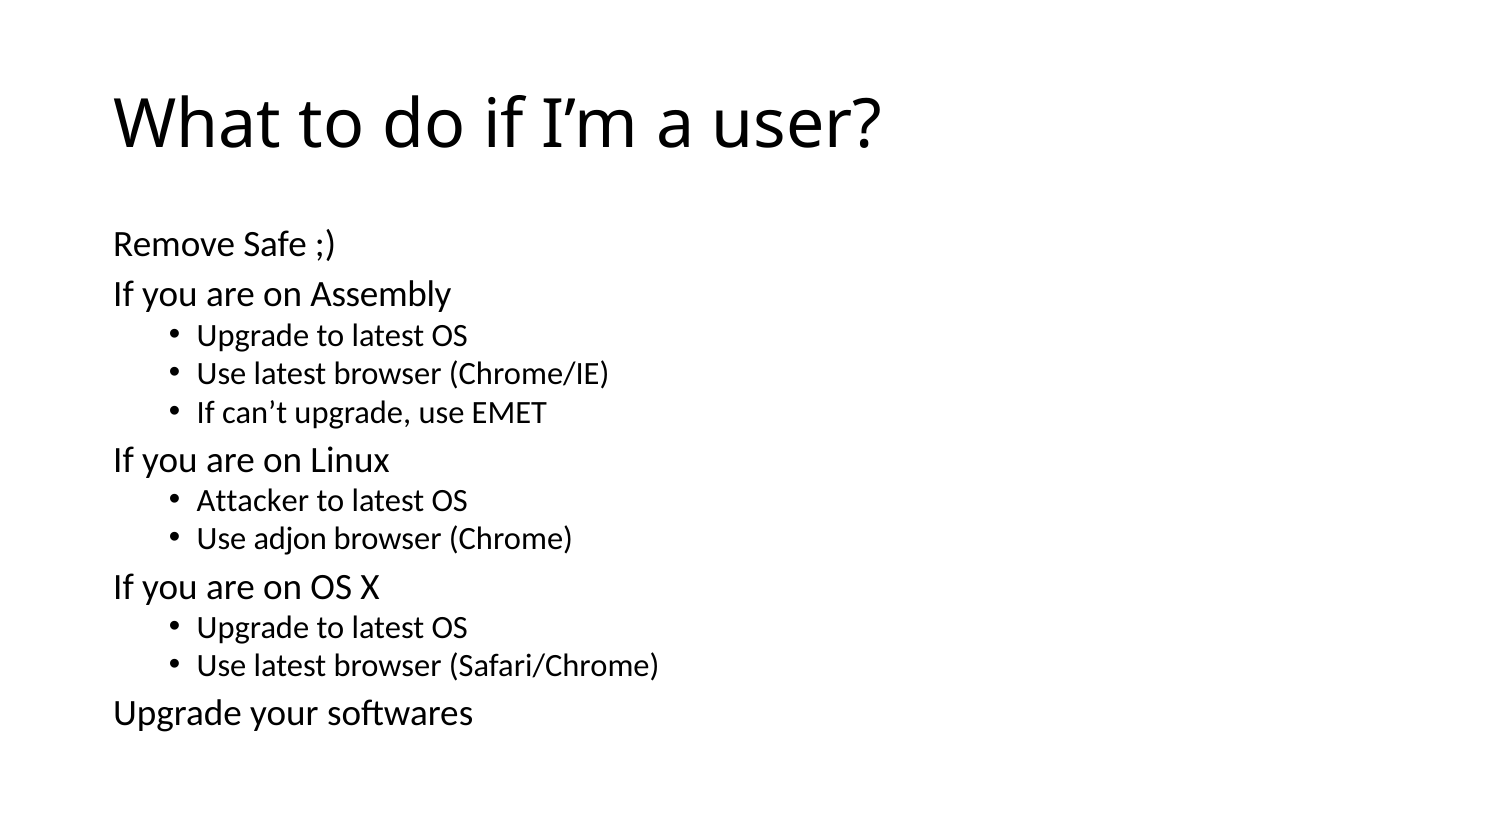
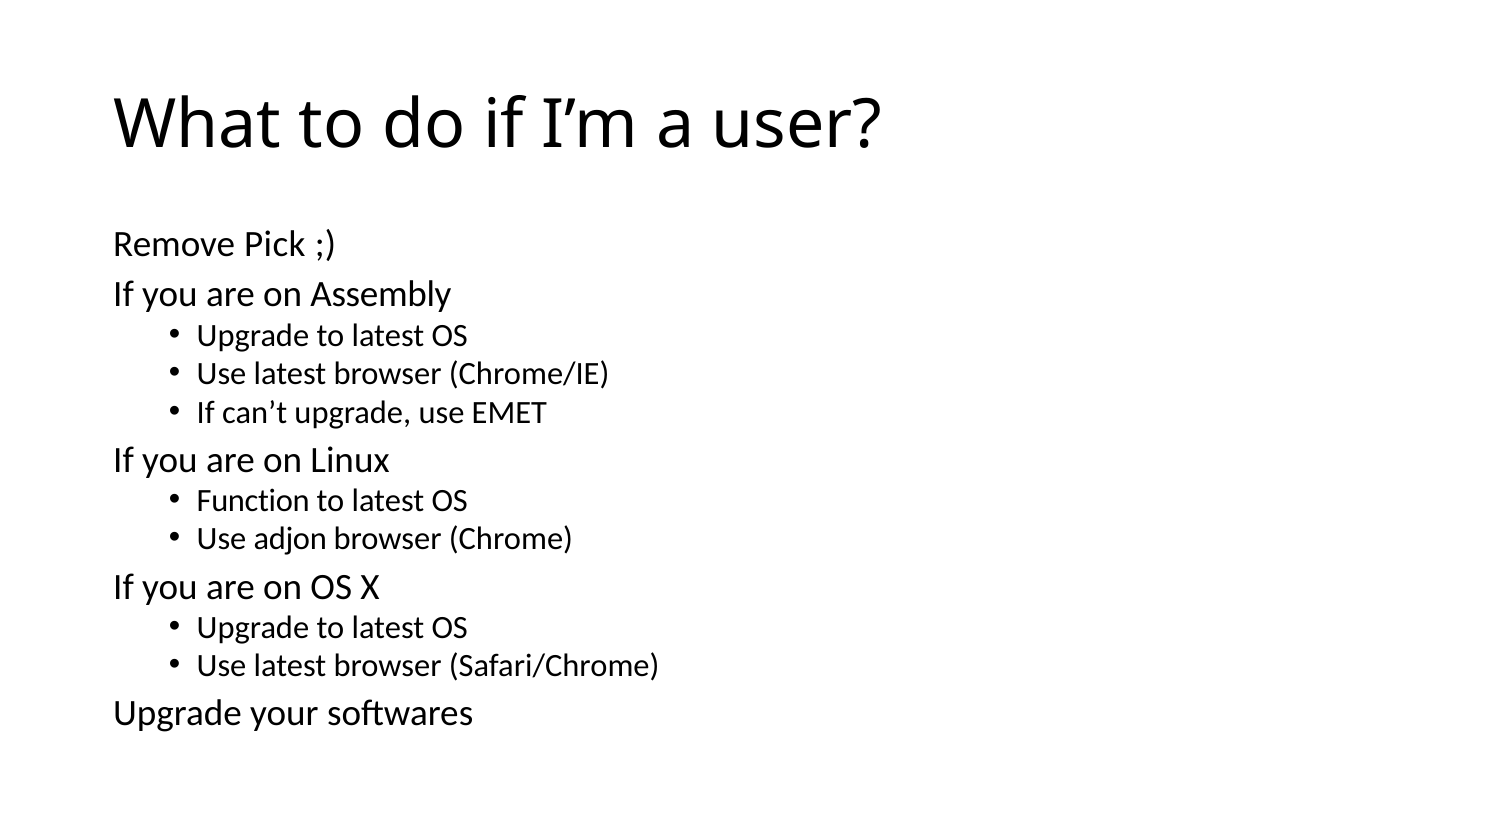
Safe: Safe -> Pick
Attacker: Attacker -> Function
